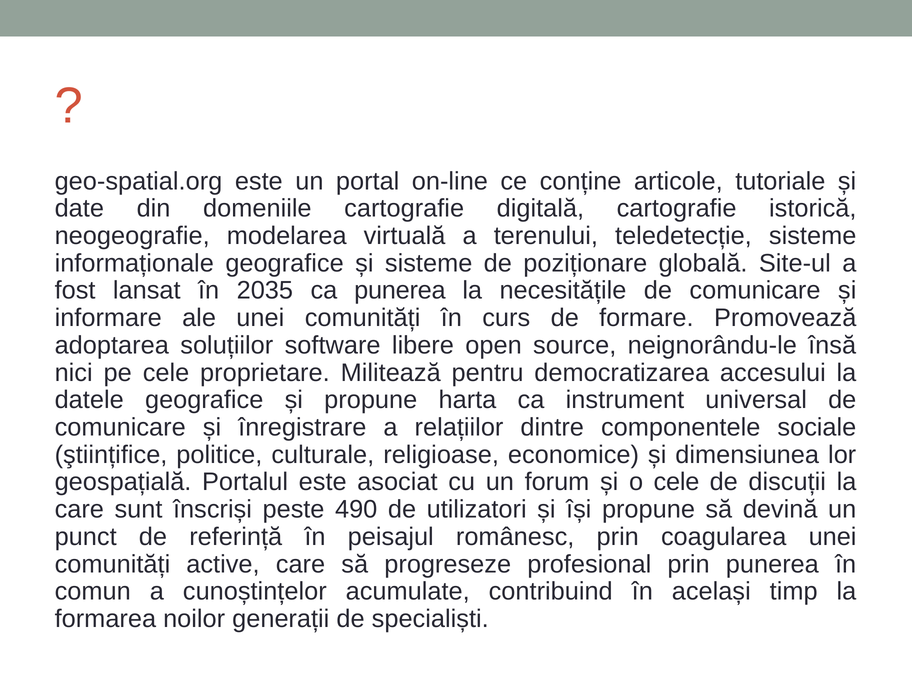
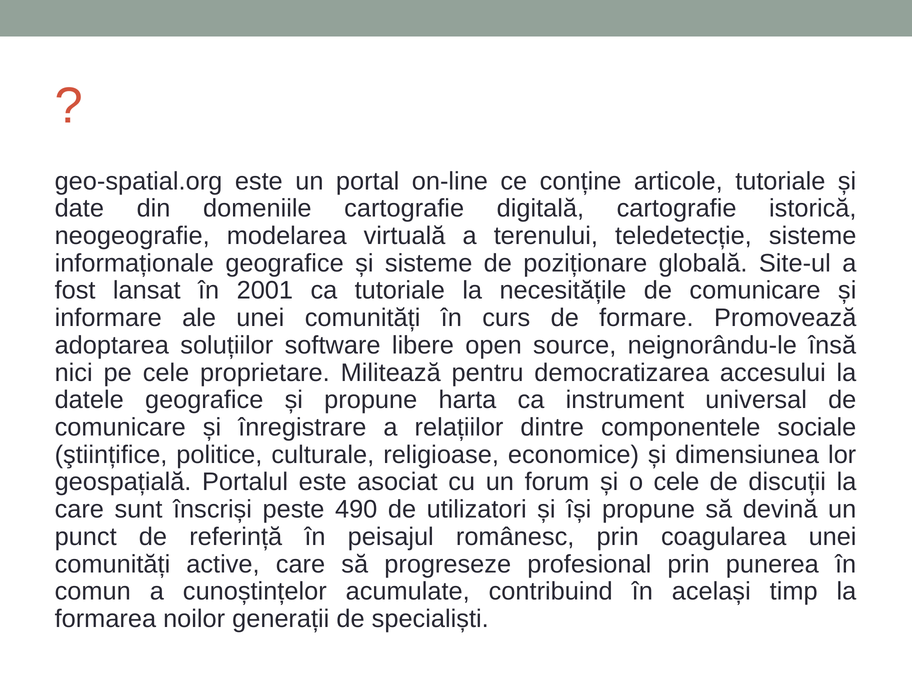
2035: 2035 -> 2001
ca punerea: punerea -> tutoriale
